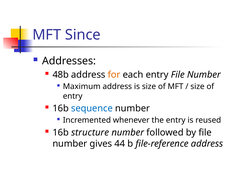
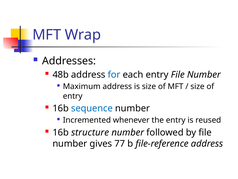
Since: Since -> Wrap
for colour: orange -> blue
44: 44 -> 77
